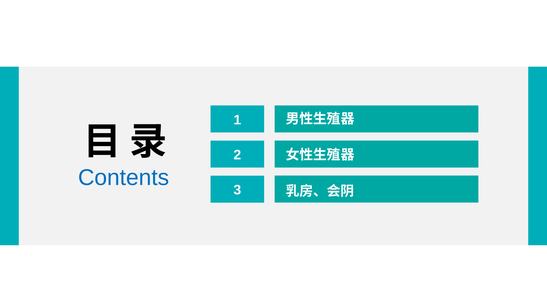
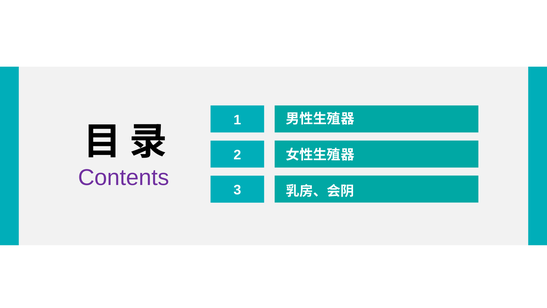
Contents colour: blue -> purple
